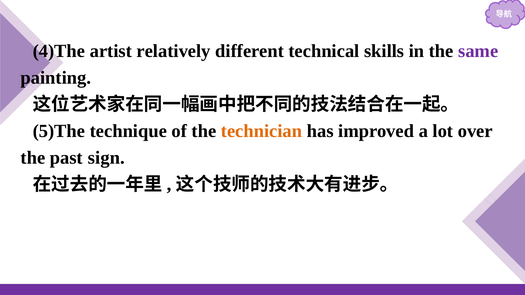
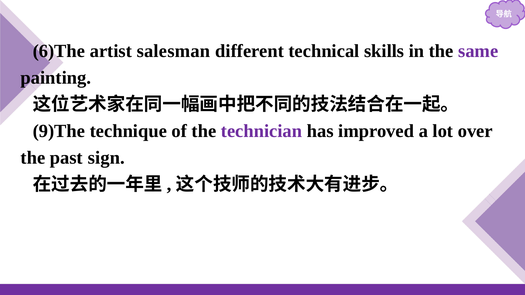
4)The: 4)The -> 6)The
relatively: relatively -> salesman
5)The: 5)The -> 9)The
technician colour: orange -> purple
